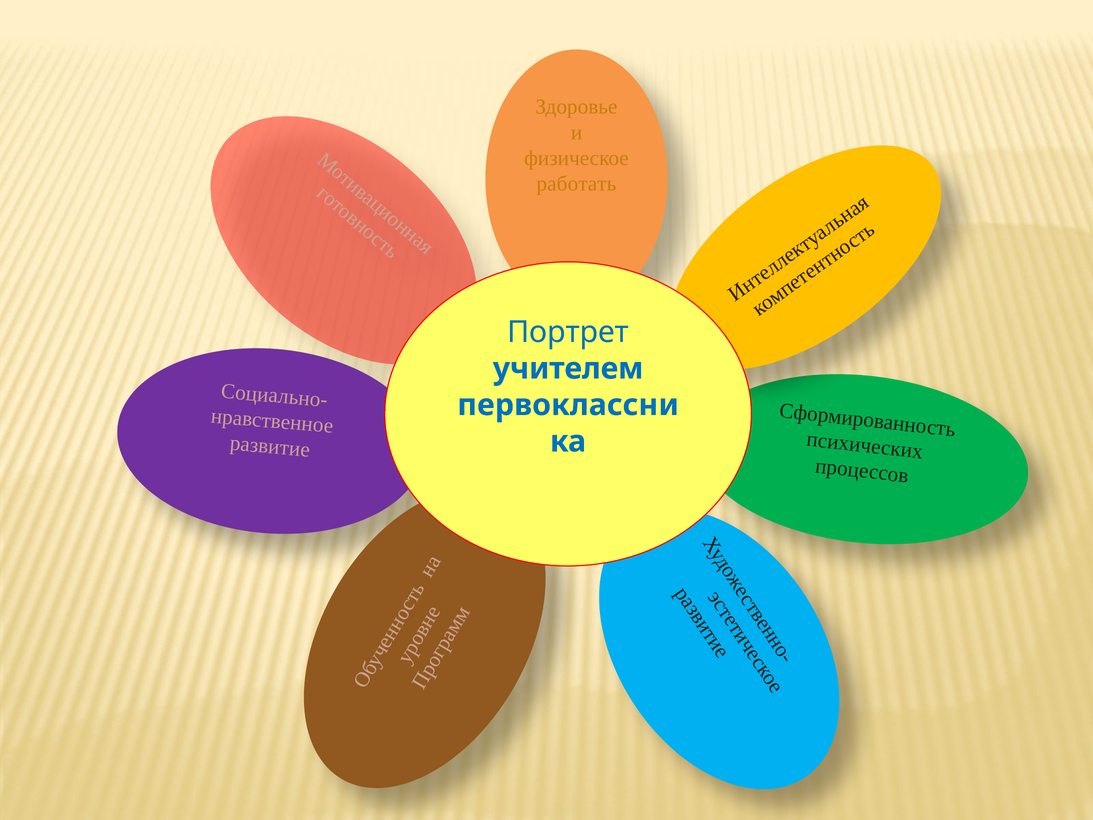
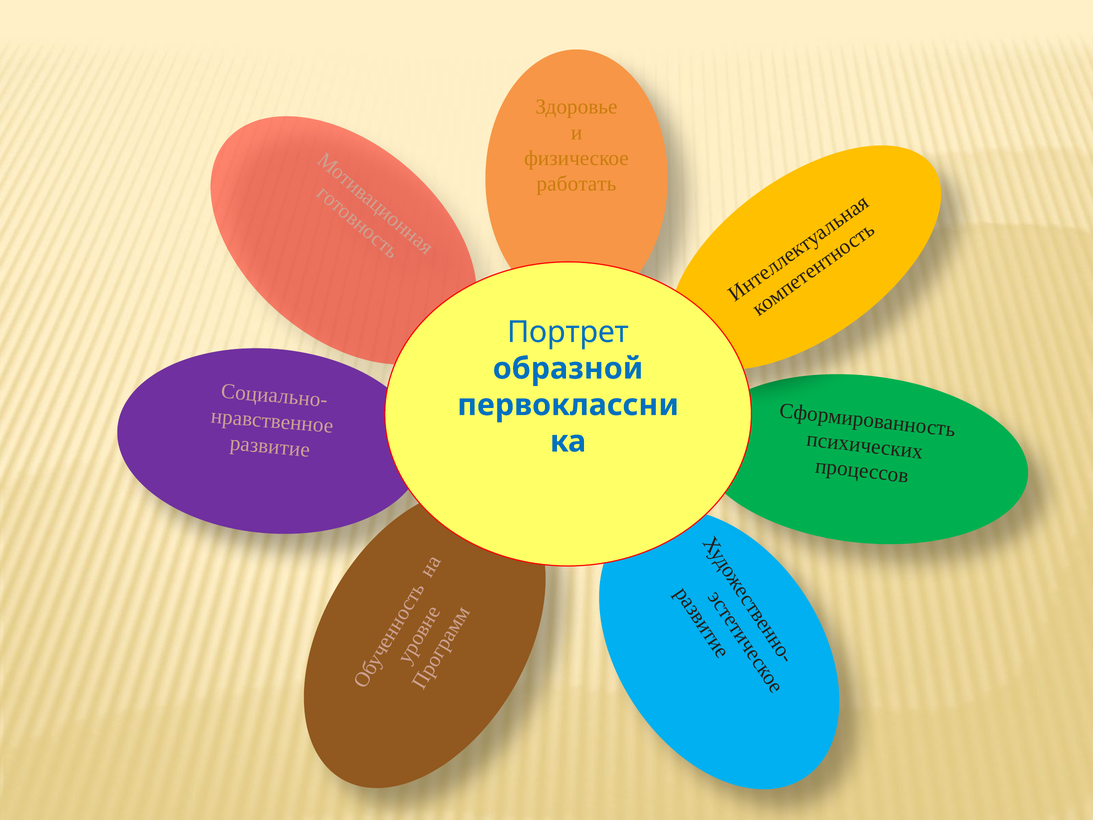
учителем: учителем -> образной
